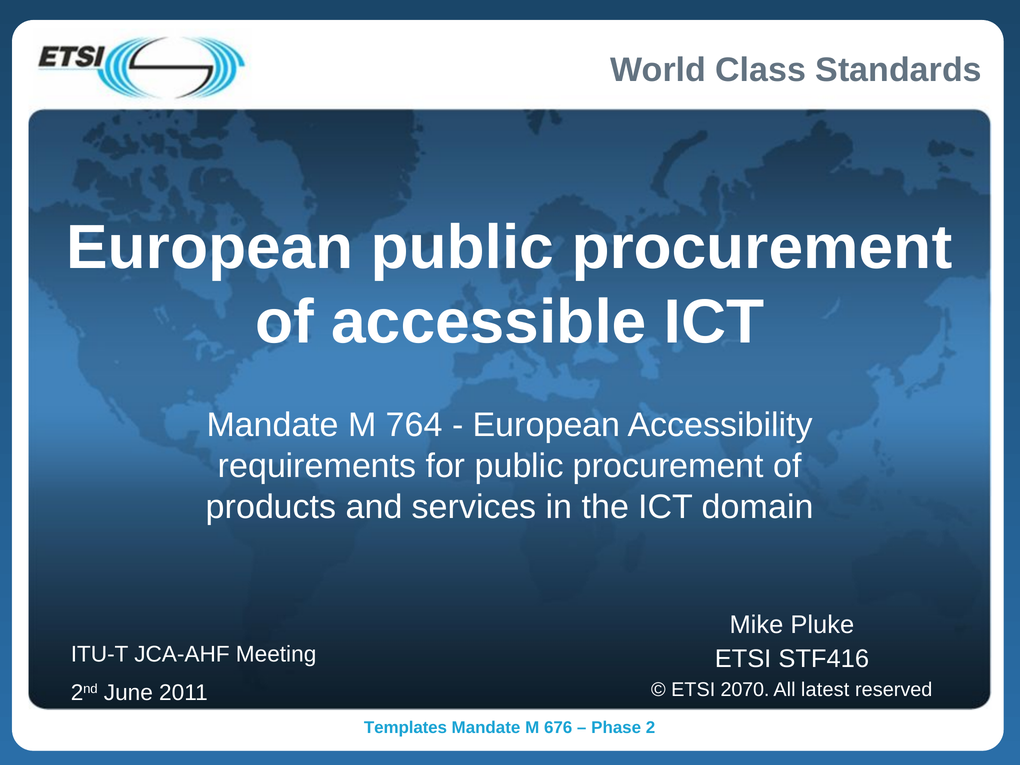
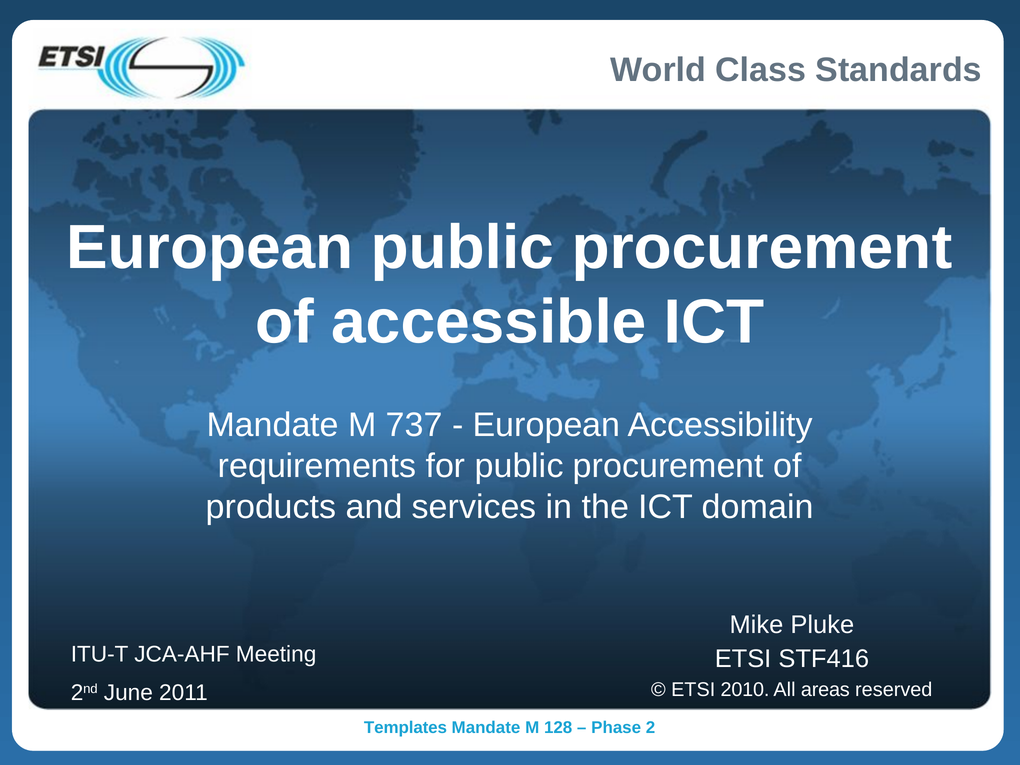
764: 764 -> 737
2070: 2070 -> 2010
latest: latest -> areas
676: 676 -> 128
